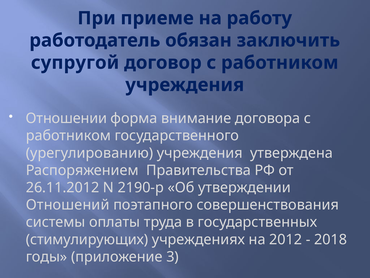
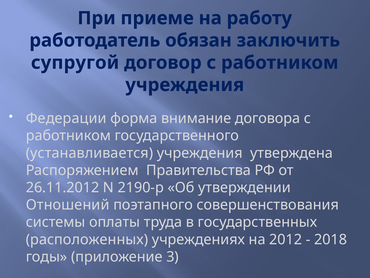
Отношении: Отношении -> Федерации
урегулированию: урегулированию -> устанавливается
стимулирующих: стимулирующих -> расположенных
